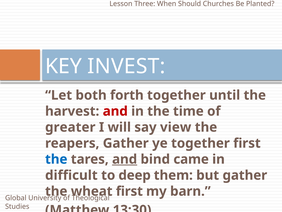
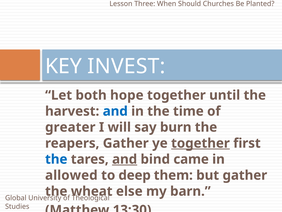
forth: forth -> hope
and at (115, 111) colour: red -> blue
view: view -> burn
together at (200, 143) underline: none -> present
difficult: difficult -> allowed
first at (129, 191): first -> else
